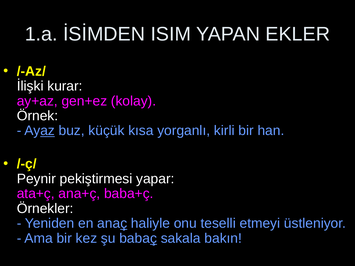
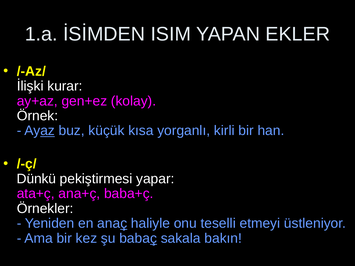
Peynir: Peynir -> Dünkü
